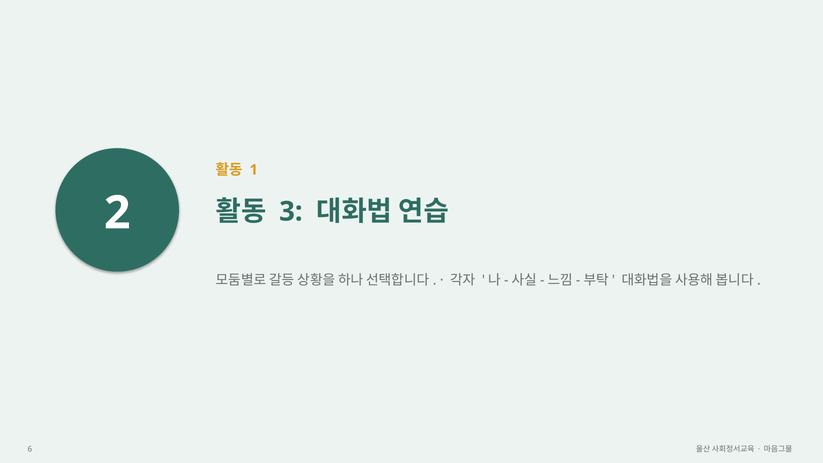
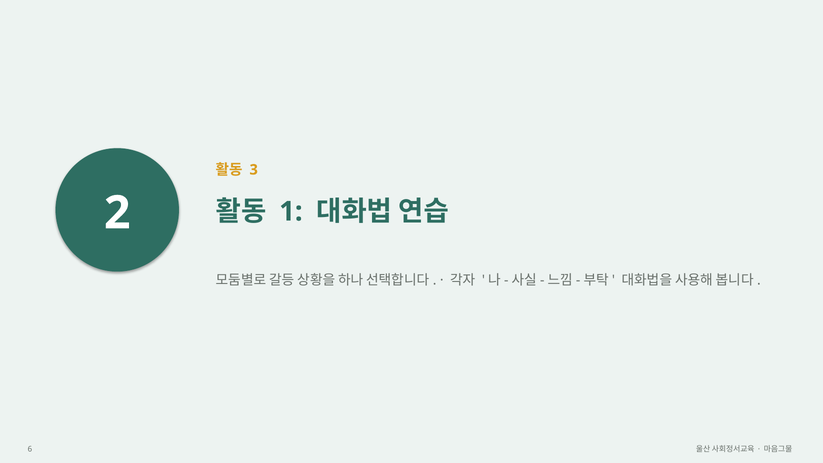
1: 1 -> 3
3: 3 -> 1
